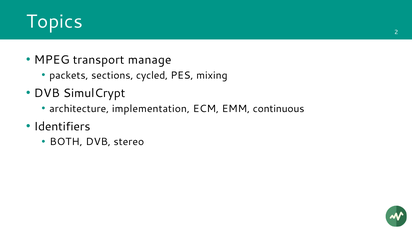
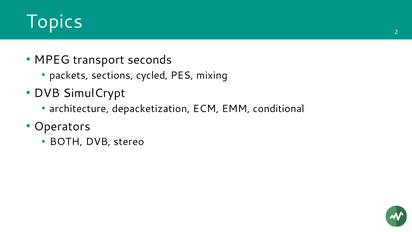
manage: manage -> seconds
implementation: implementation -> depacketization
continuous: continuous -> conditional
Identifiers: Identifiers -> Operators
